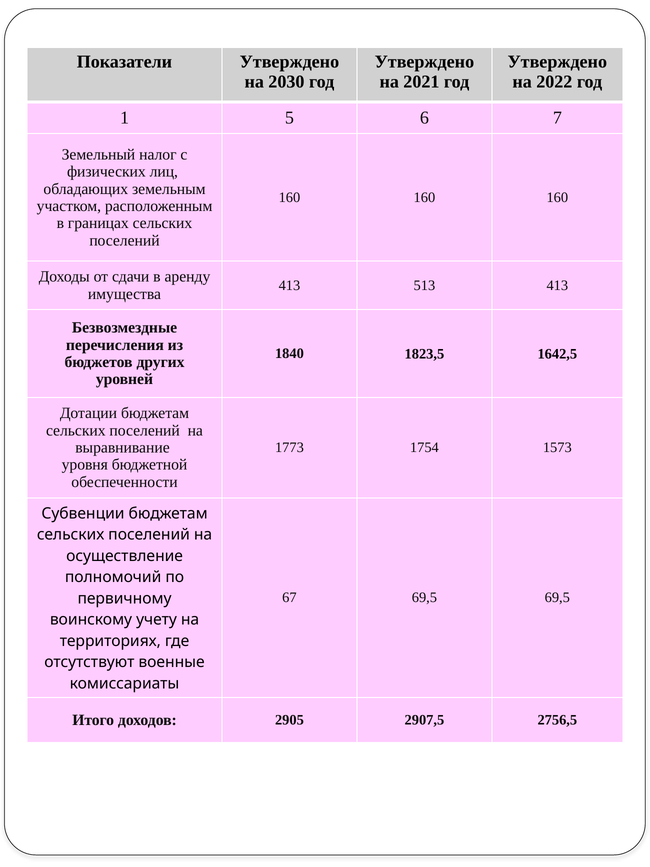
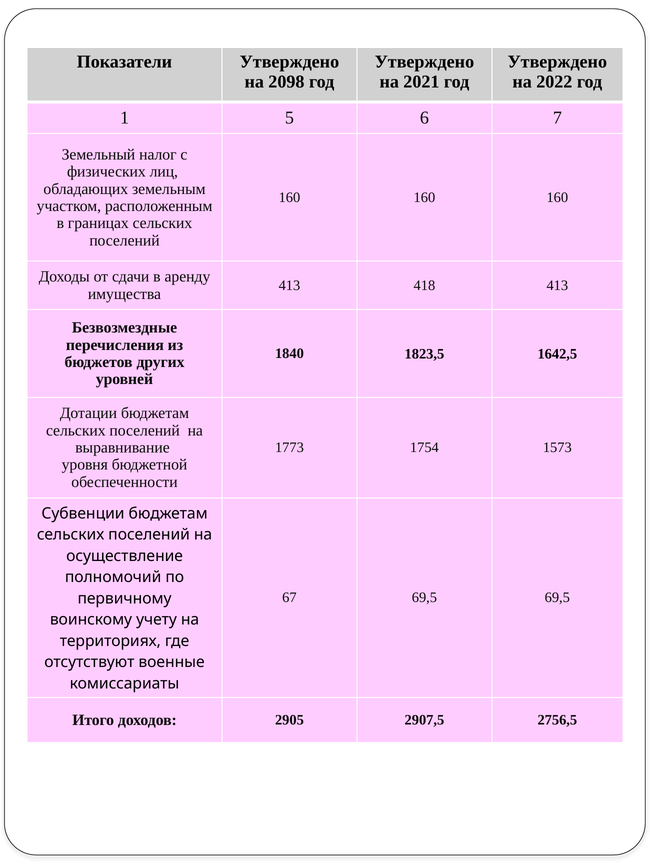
2030: 2030 -> 2098
513: 513 -> 418
